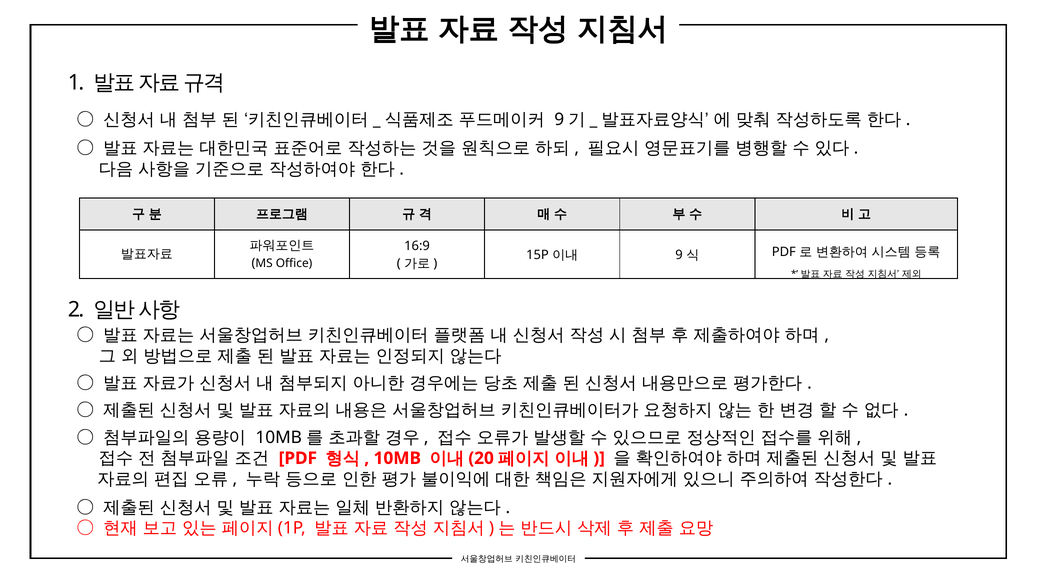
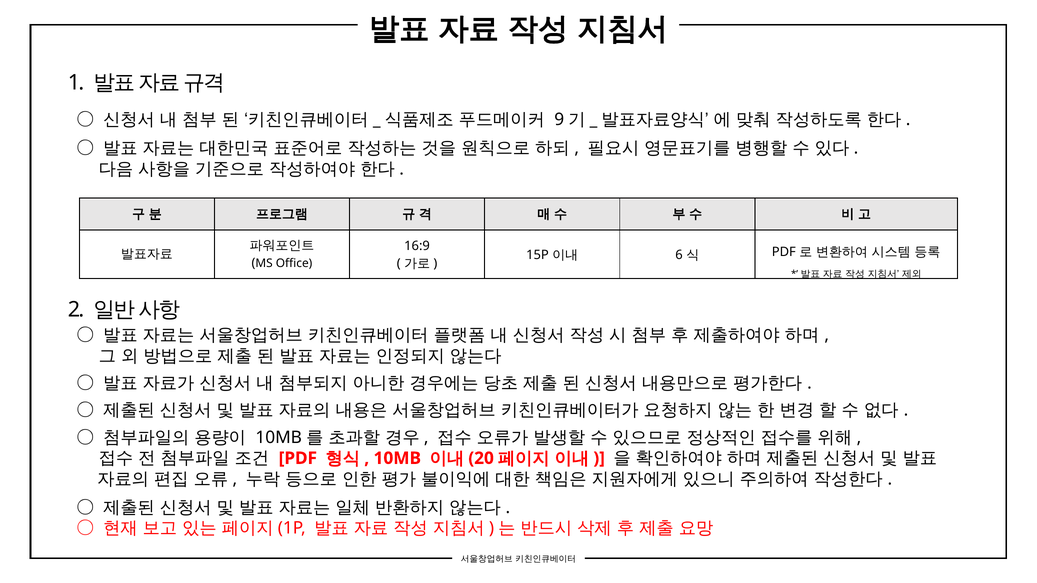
9: 9 -> 6
